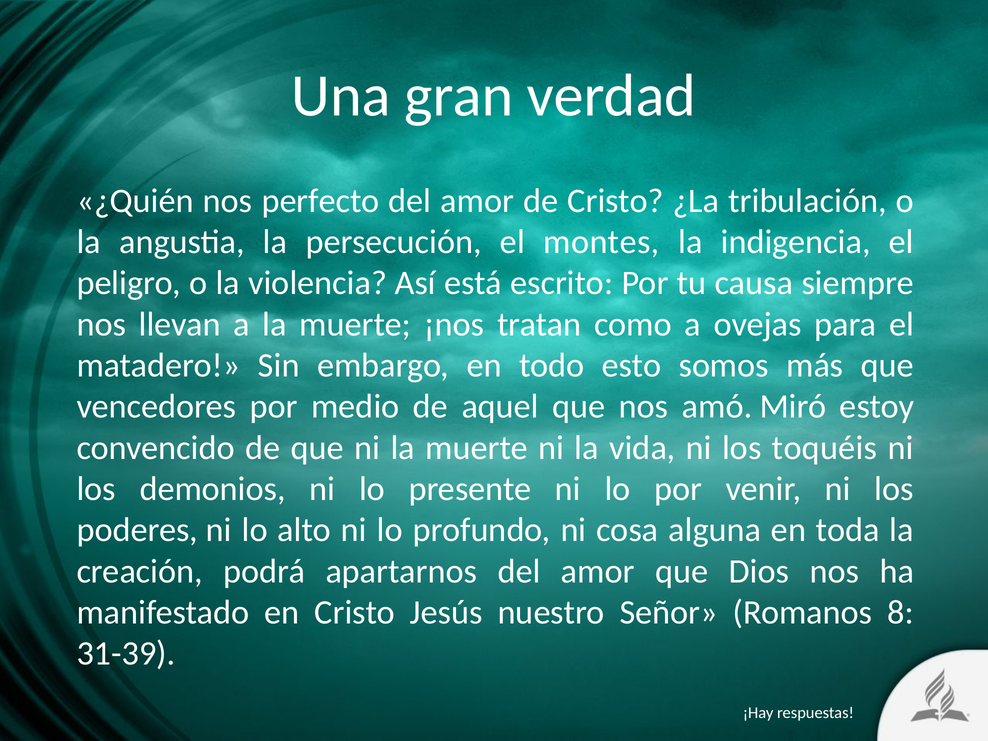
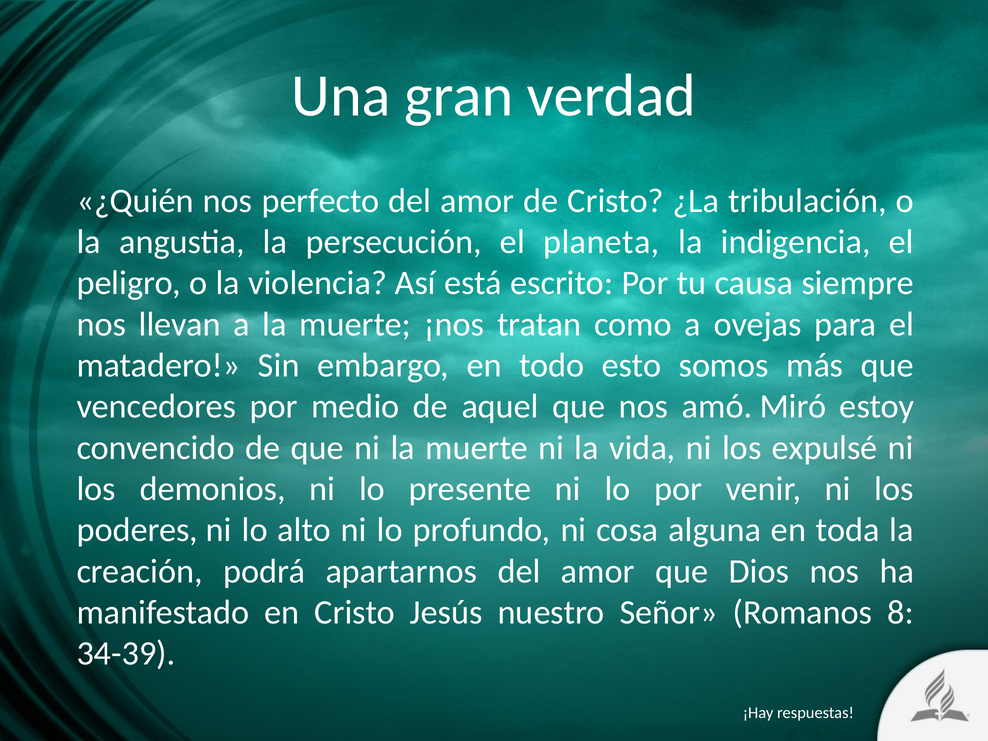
montes: montes -> planeta
toquéis: toquéis -> expulsé
31-39: 31-39 -> 34-39
